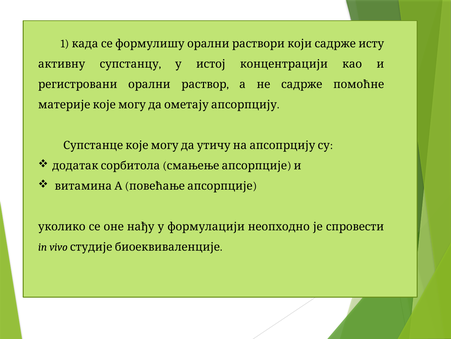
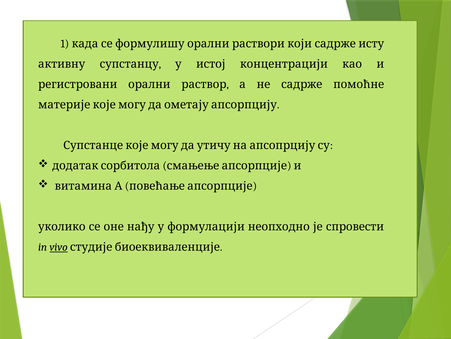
vivo underline: none -> present
